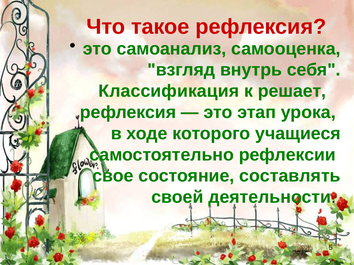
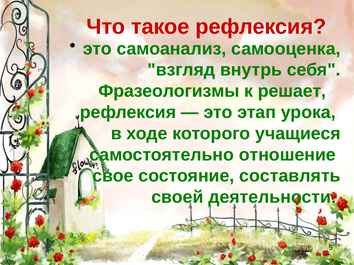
Классификация: Классификация -> Фразеологизмы
рефлексии: рефлексии -> отношение
